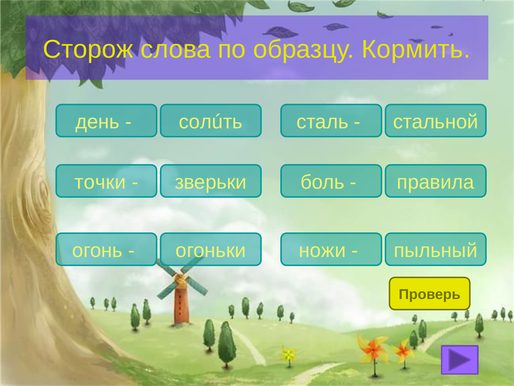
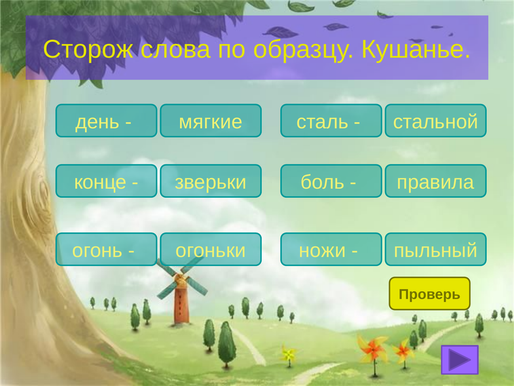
Кормить: Кормить -> Кушанье
солúть: солúть -> мягкие
точки: точки -> конце
